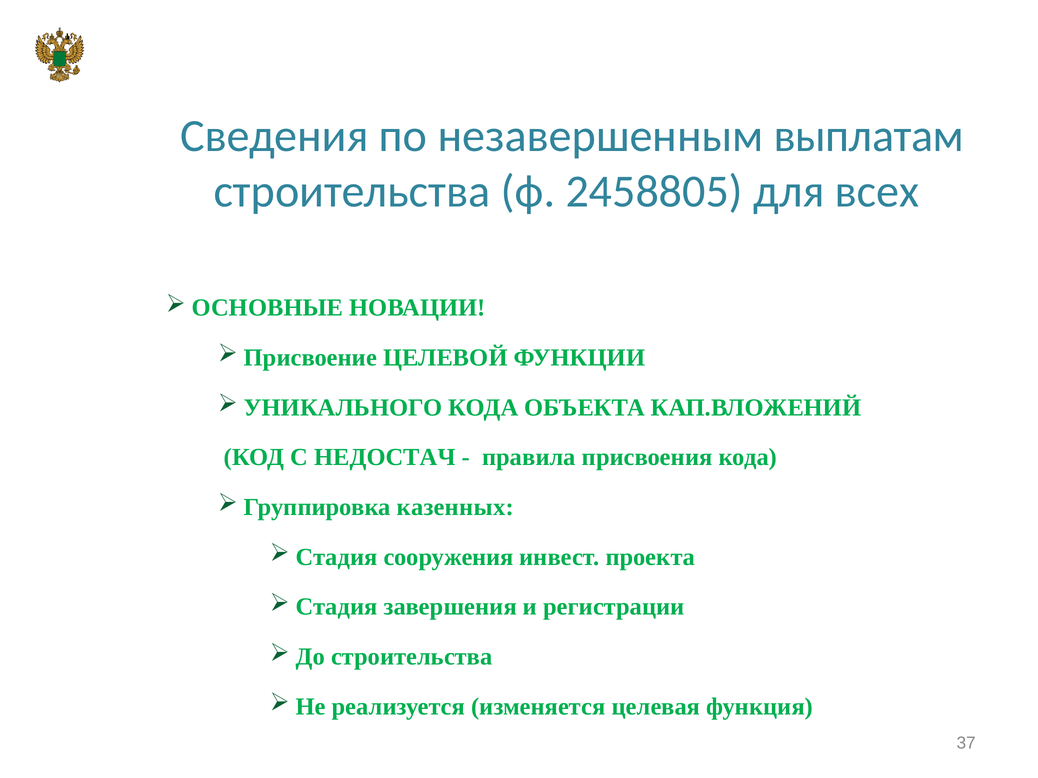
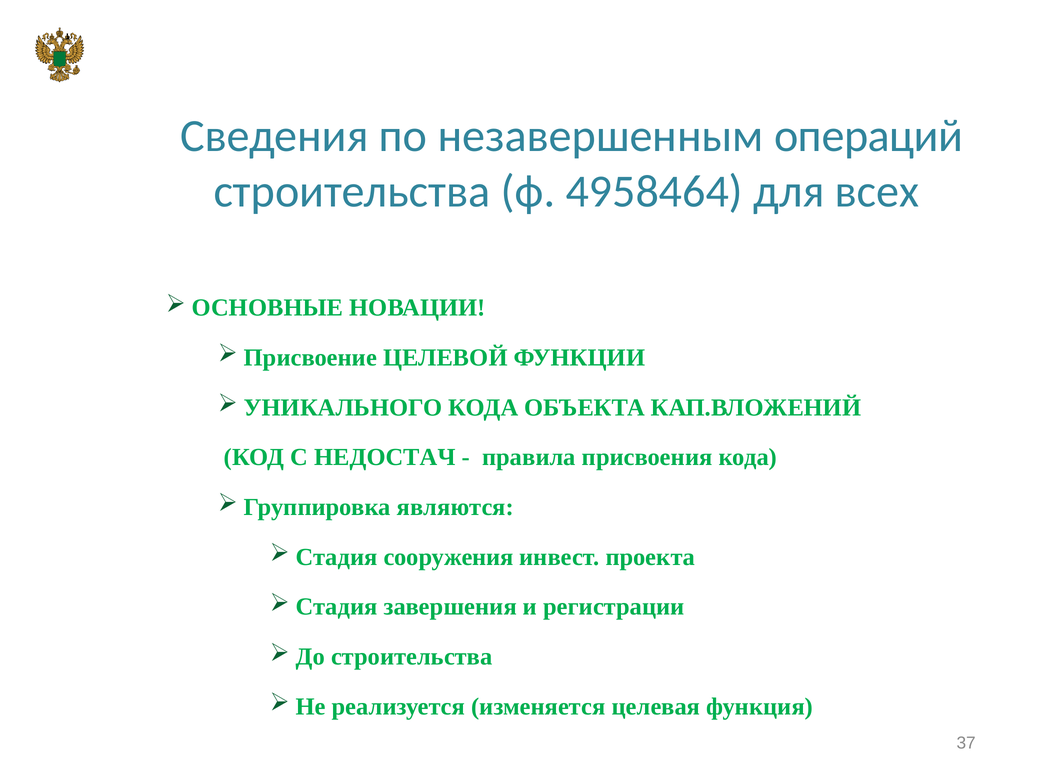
выплатам: выплатам -> операций
2458805: 2458805 -> 4958464
казенных: казенных -> являются
